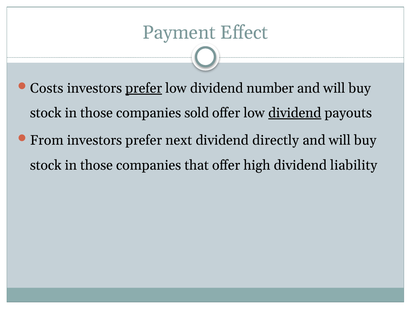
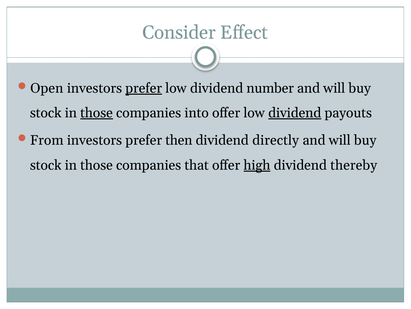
Payment: Payment -> Consider
Costs: Costs -> Open
those at (97, 113) underline: none -> present
sold: sold -> into
next: next -> then
high underline: none -> present
liability: liability -> thereby
